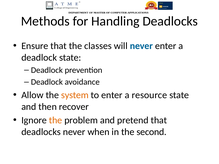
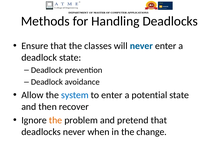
system colour: orange -> blue
resource: resource -> potential
second: second -> change
